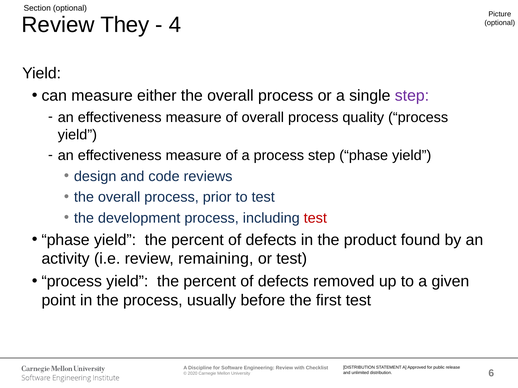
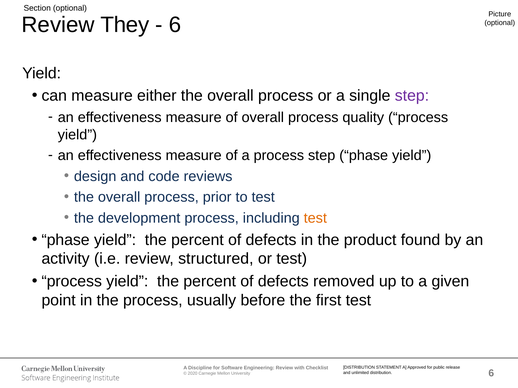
4 at (175, 25): 4 -> 6
test at (315, 218) colour: red -> orange
remaining: remaining -> structured
